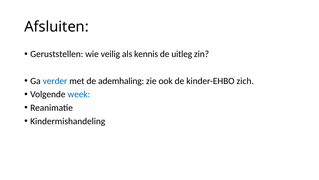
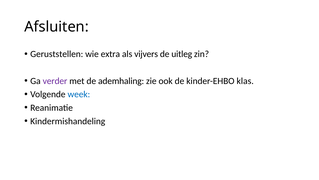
veilig: veilig -> extra
kennis: kennis -> vijvers
verder colour: blue -> purple
zich: zich -> klas
